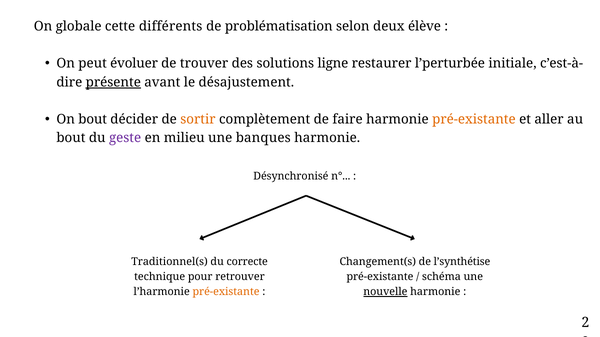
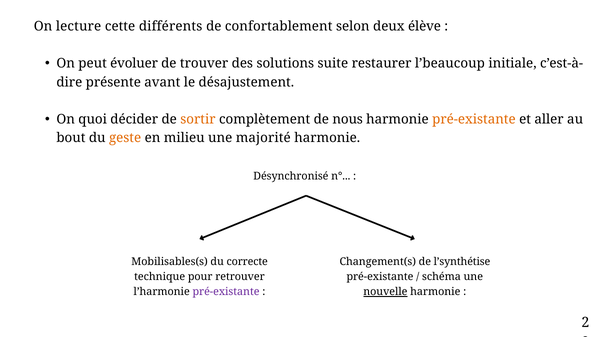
globale: globale -> lecture
problématisation: problématisation -> confortablement
ligne: ligne -> suite
l’perturbée: l’perturbée -> l’beaucoup
présente underline: present -> none
On bout: bout -> quoi
faire: faire -> nous
geste colour: purple -> orange
banques: banques -> majorité
Traditionnel(s: Traditionnel(s -> Mobilisables(s
pré-existante at (226, 292) colour: orange -> purple
